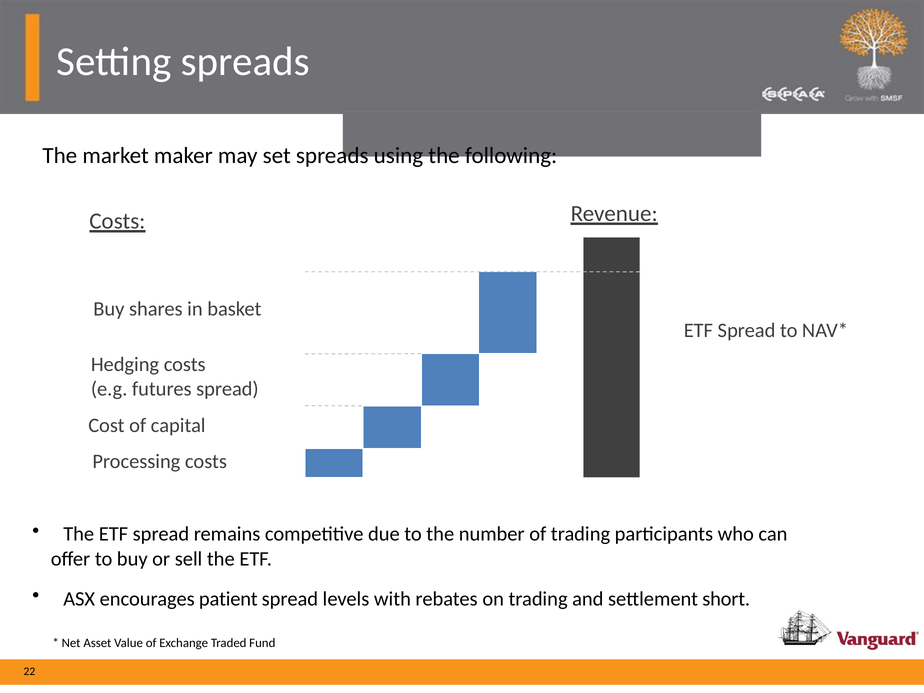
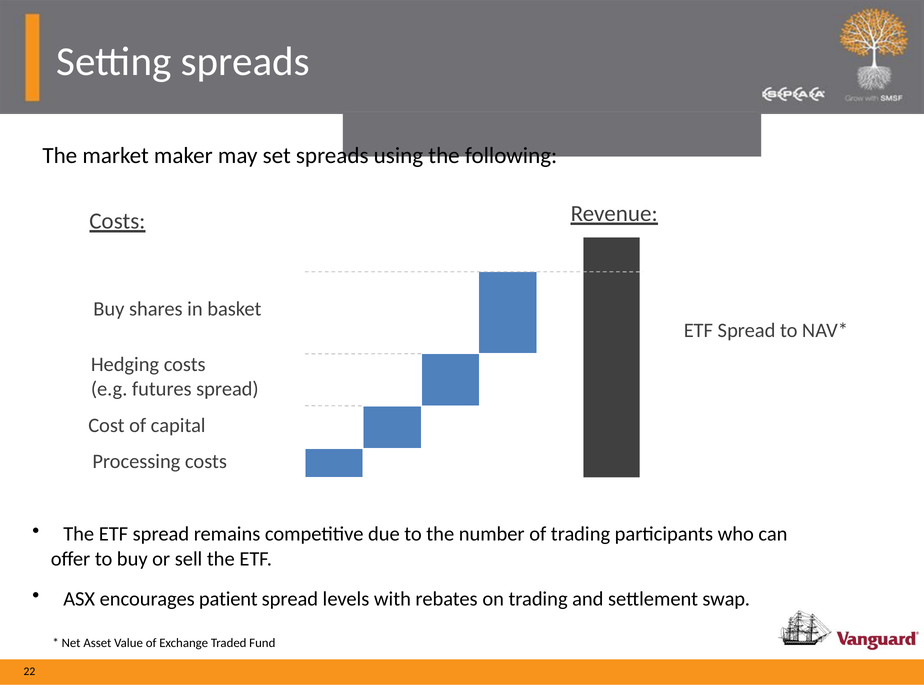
short: short -> swap
